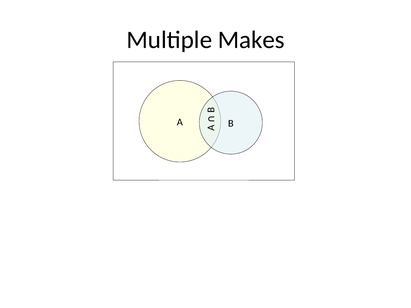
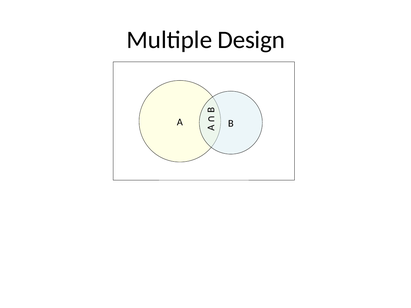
Makes: Makes -> Design
